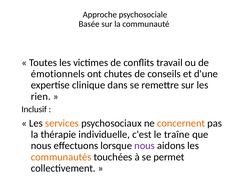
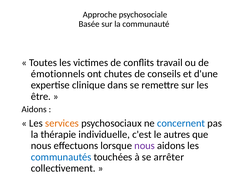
rien: rien -> être
Inclusif at (34, 109): Inclusif -> Aidons
concernent colour: orange -> blue
traîne: traîne -> autres
communautés colour: orange -> blue
permet: permet -> arrêter
